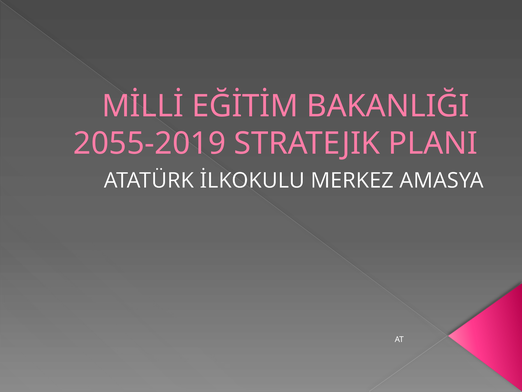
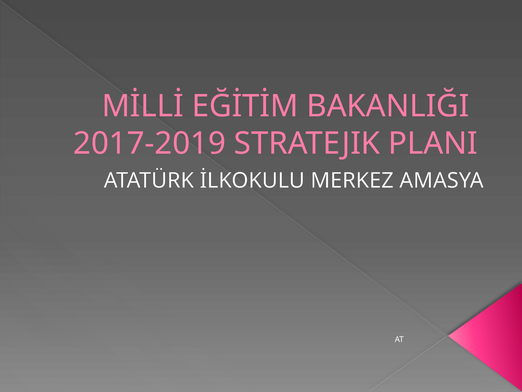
2055-2019: 2055-2019 -> 2017-2019
